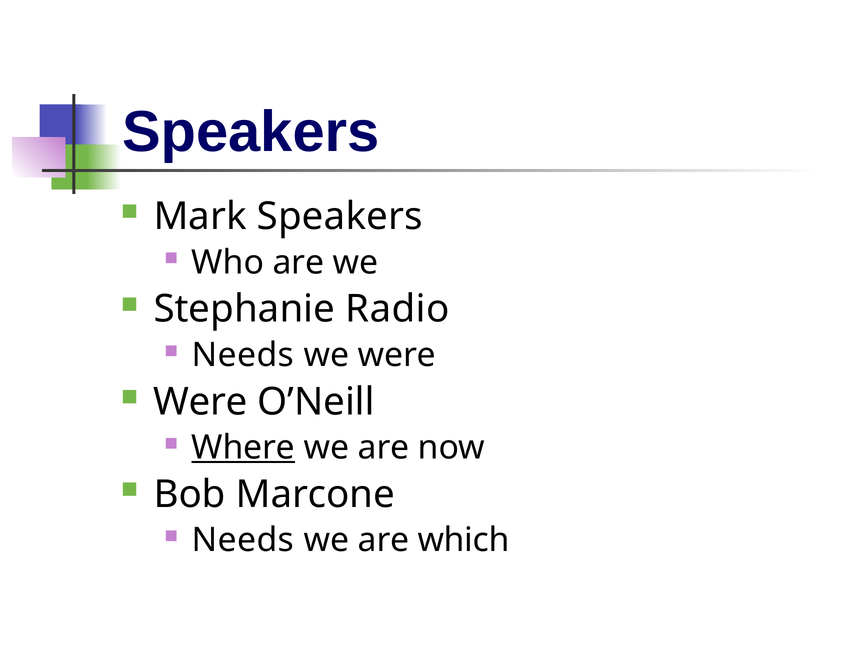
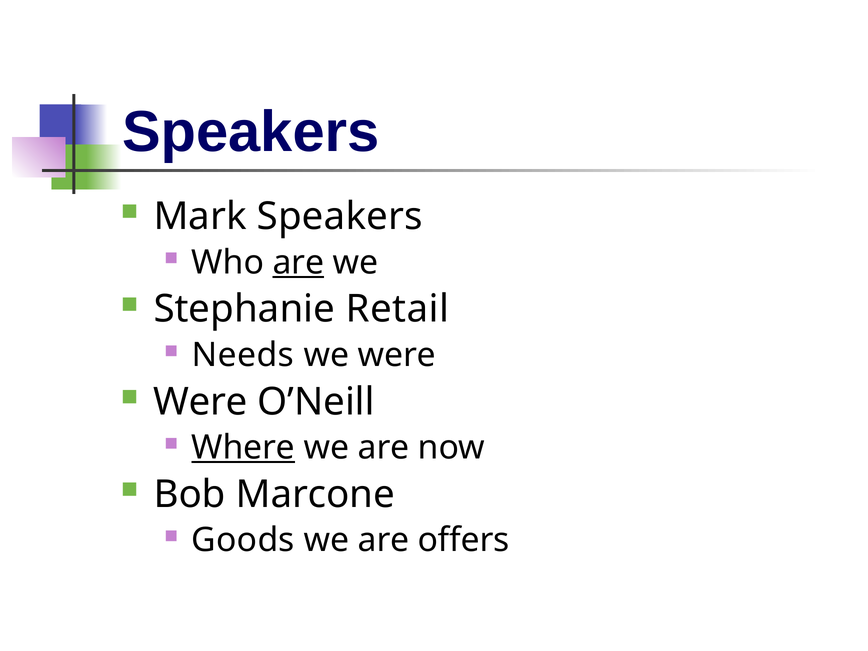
are at (298, 262) underline: none -> present
Radio: Radio -> Retail
Needs at (243, 540): Needs -> Goods
which: which -> offers
